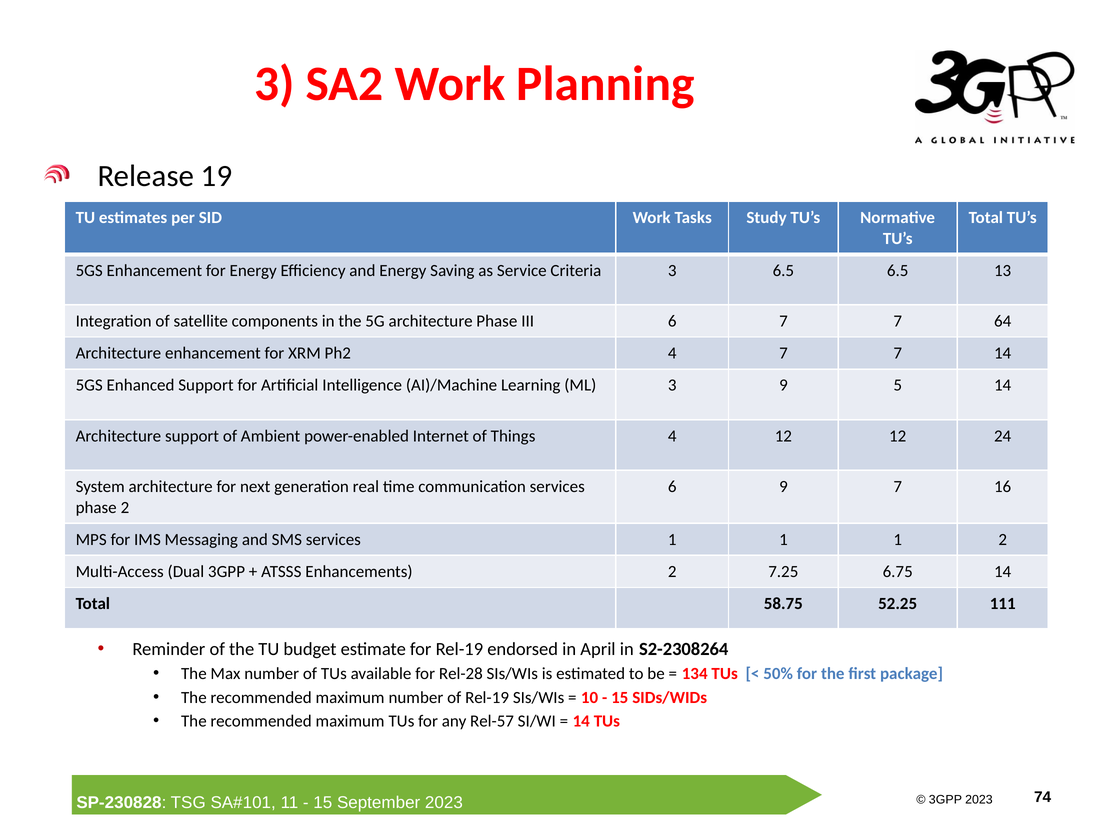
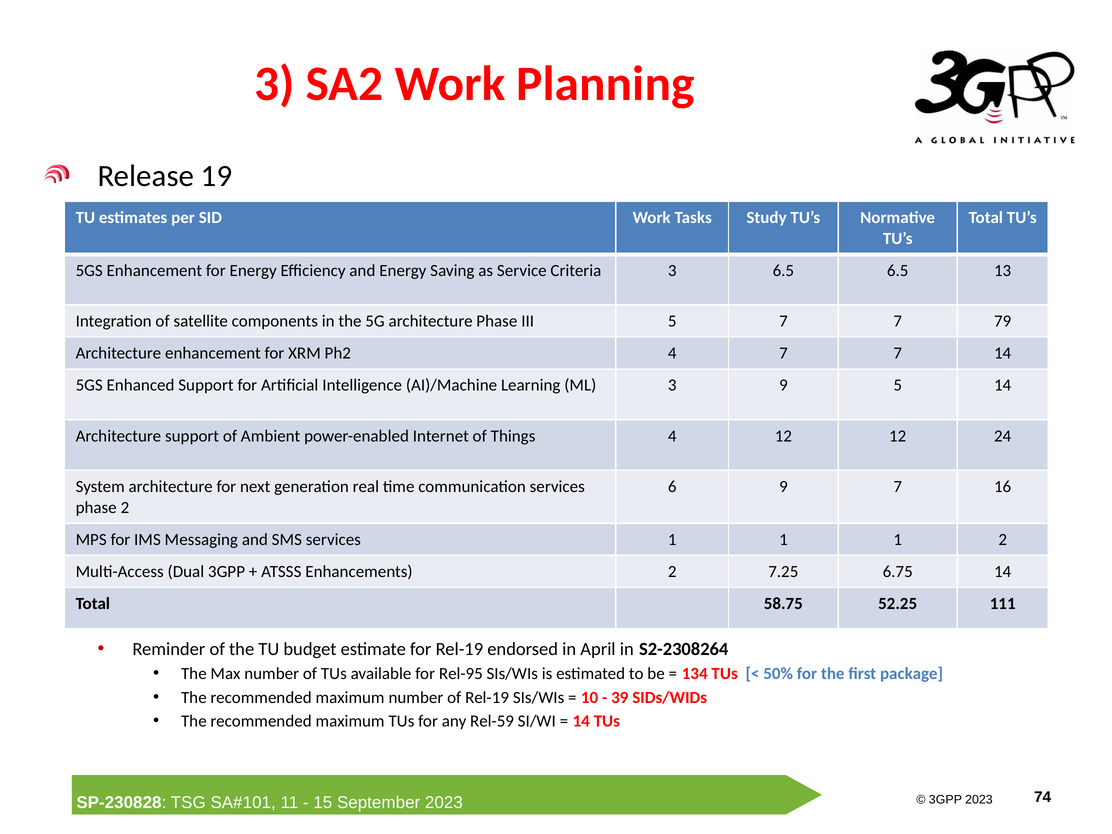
III 6: 6 -> 5
64: 64 -> 79
Rel-28: Rel-28 -> Rel-95
15 at (620, 697): 15 -> 39
Rel-57: Rel-57 -> Rel-59
